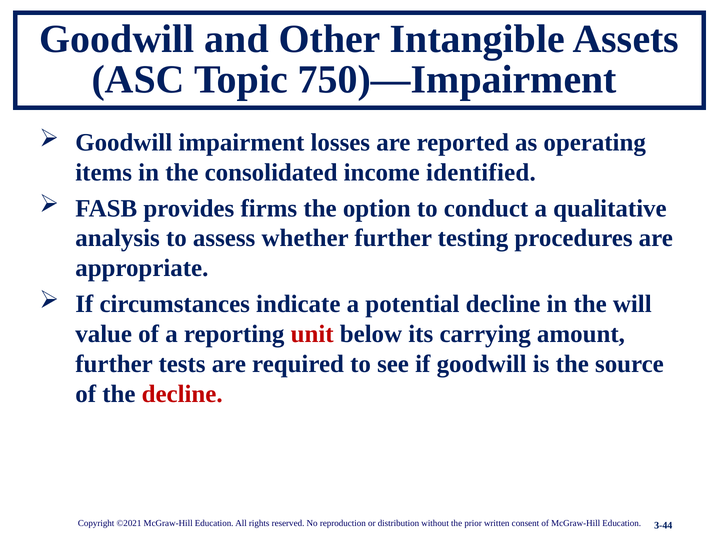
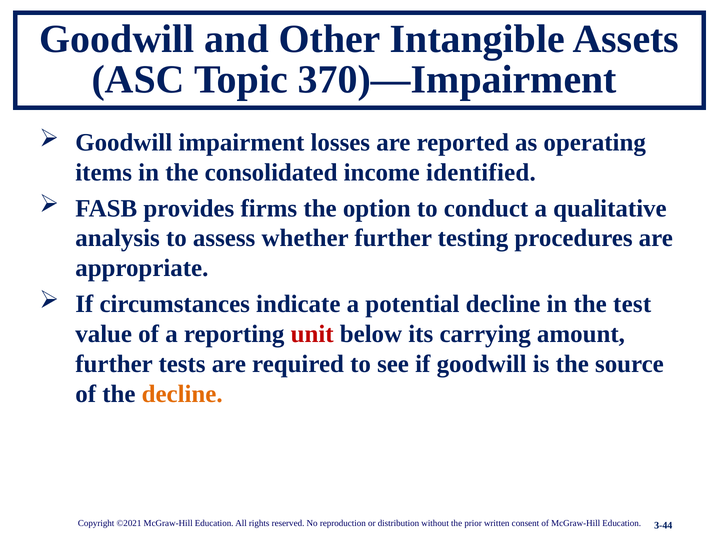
750)—Impairment: 750)—Impairment -> 370)—Impairment
will: will -> test
decline at (182, 394) colour: red -> orange
